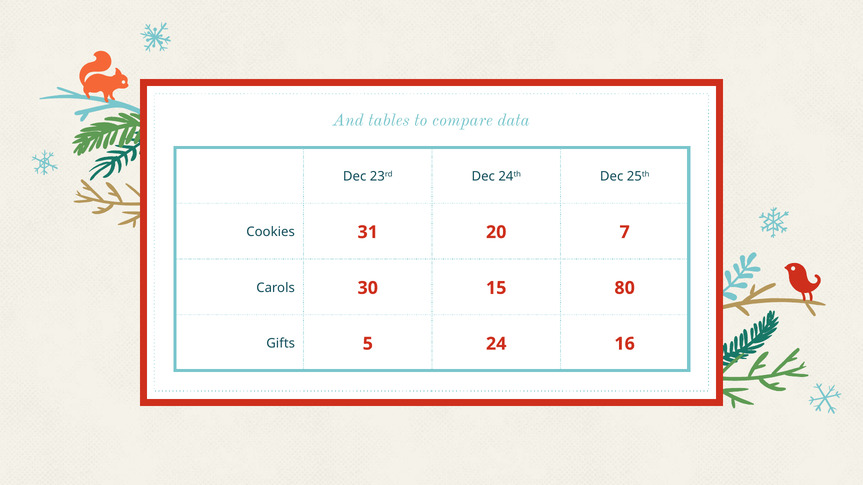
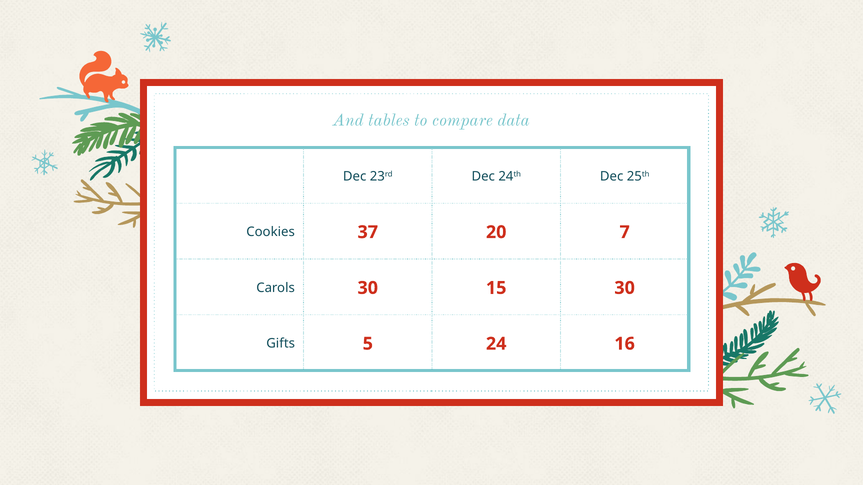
31: 31 -> 37
15 80: 80 -> 30
